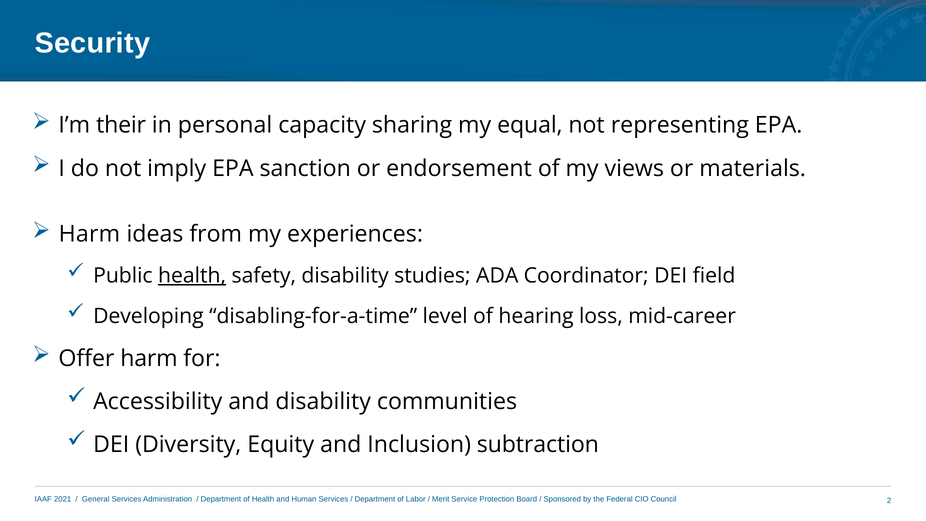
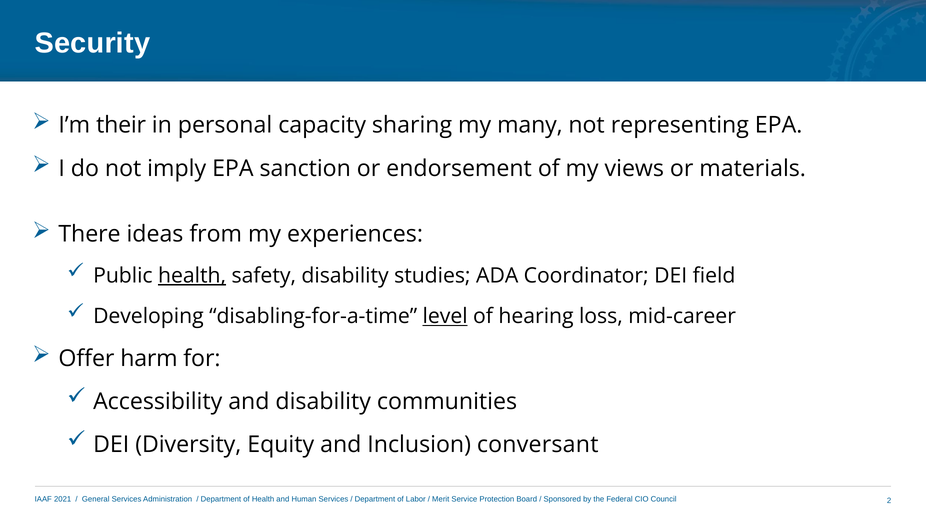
equal: equal -> many
Harm at (89, 234): Harm -> There
level underline: none -> present
subtraction: subtraction -> conversant
